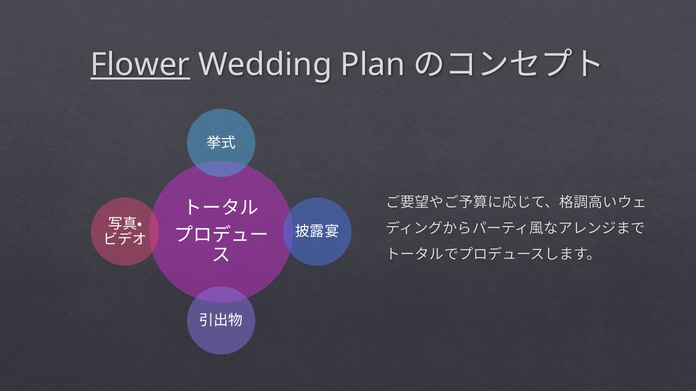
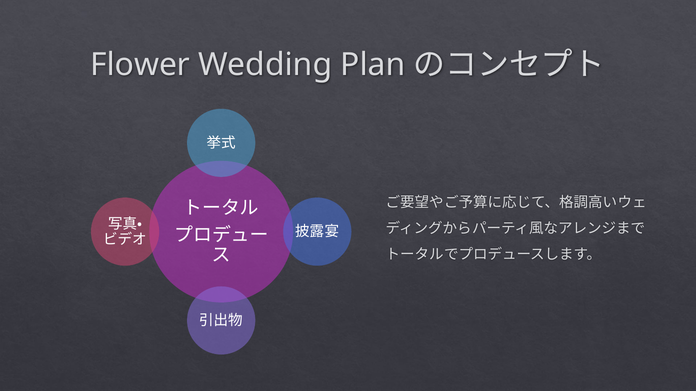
Flower underline: present -> none
